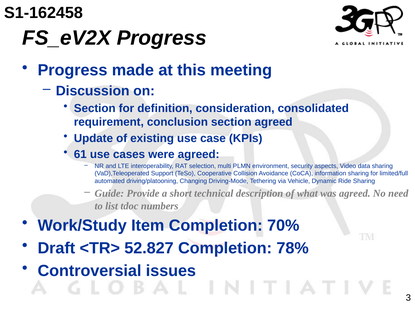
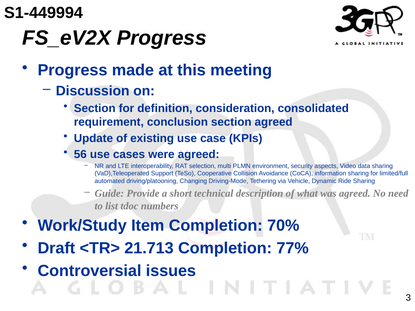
S1-162458: S1-162458 -> S1-449994
61: 61 -> 56
52.827: 52.827 -> 21.713
78%: 78% -> 77%
